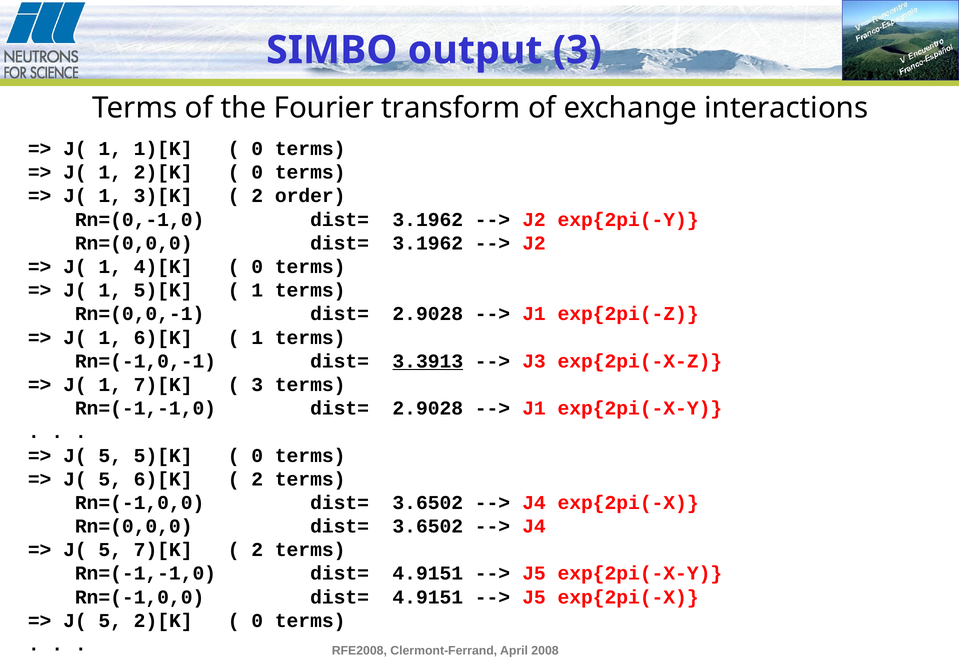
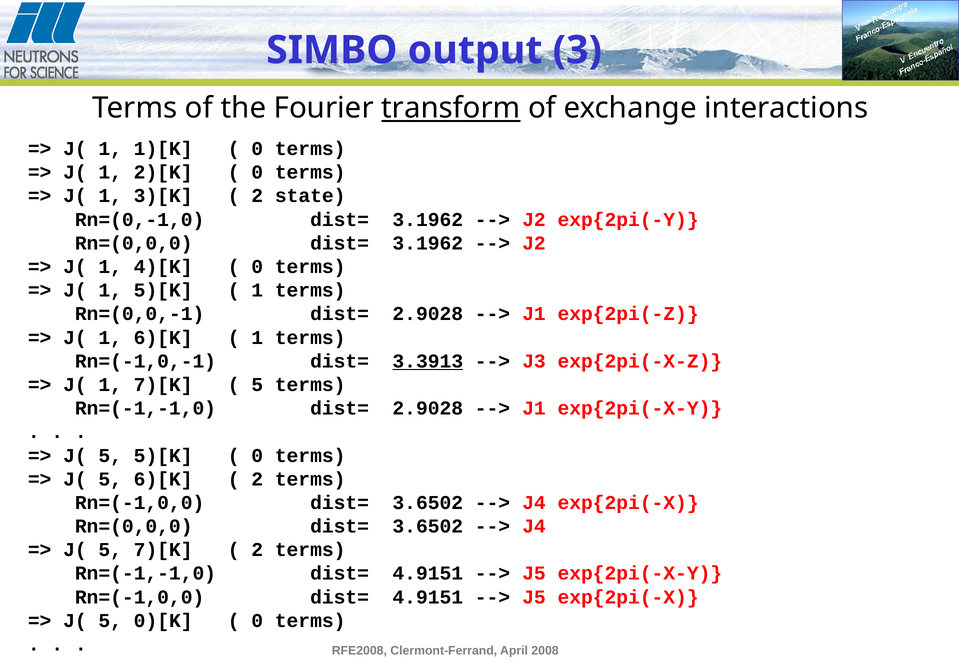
transform underline: none -> present
order: order -> state
3 at (257, 385): 3 -> 5
5 2)[K: 2)[K -> 0)[K
